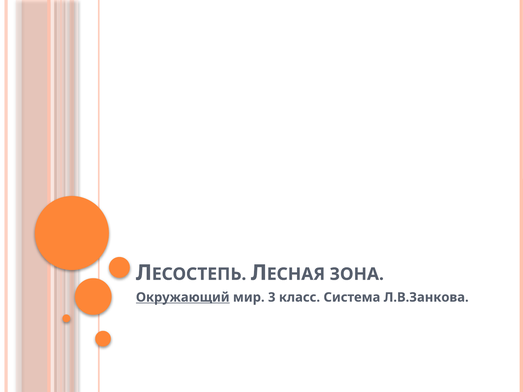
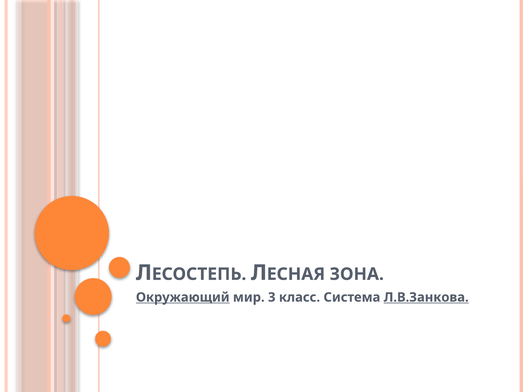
Л.В.Занкова underline: none -> present
